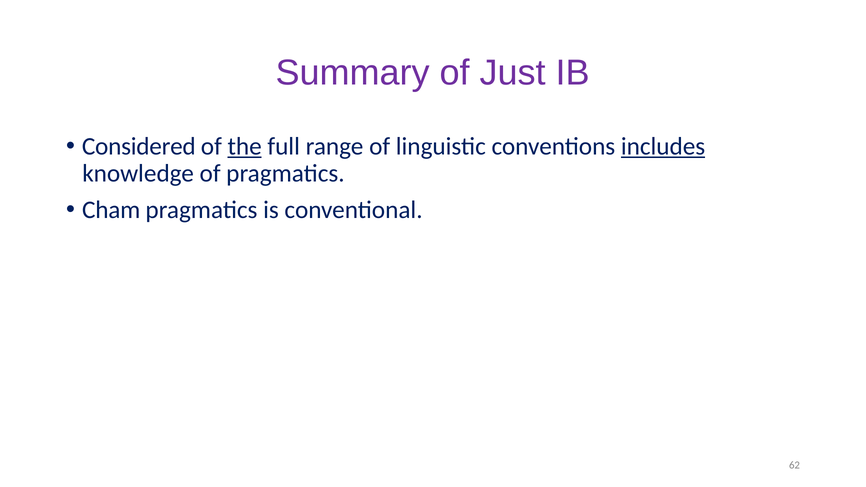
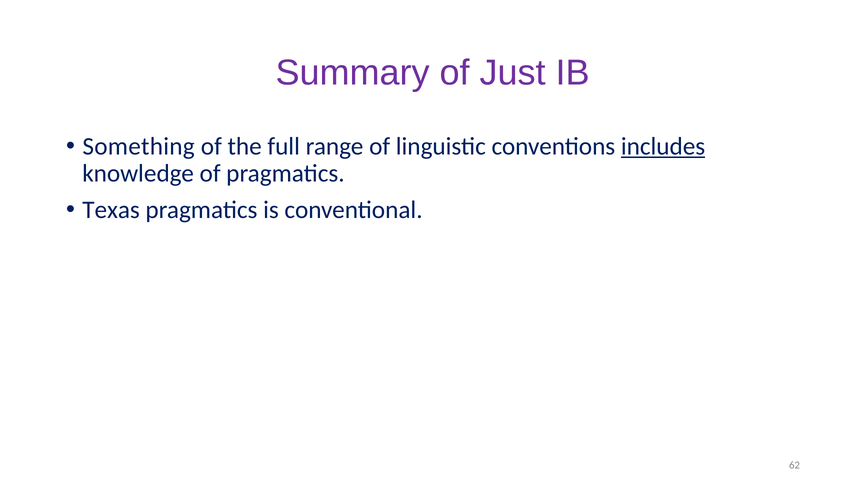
Considered: Considered -> Something
the underline: present -> none
Cham: Cham -> Texas
